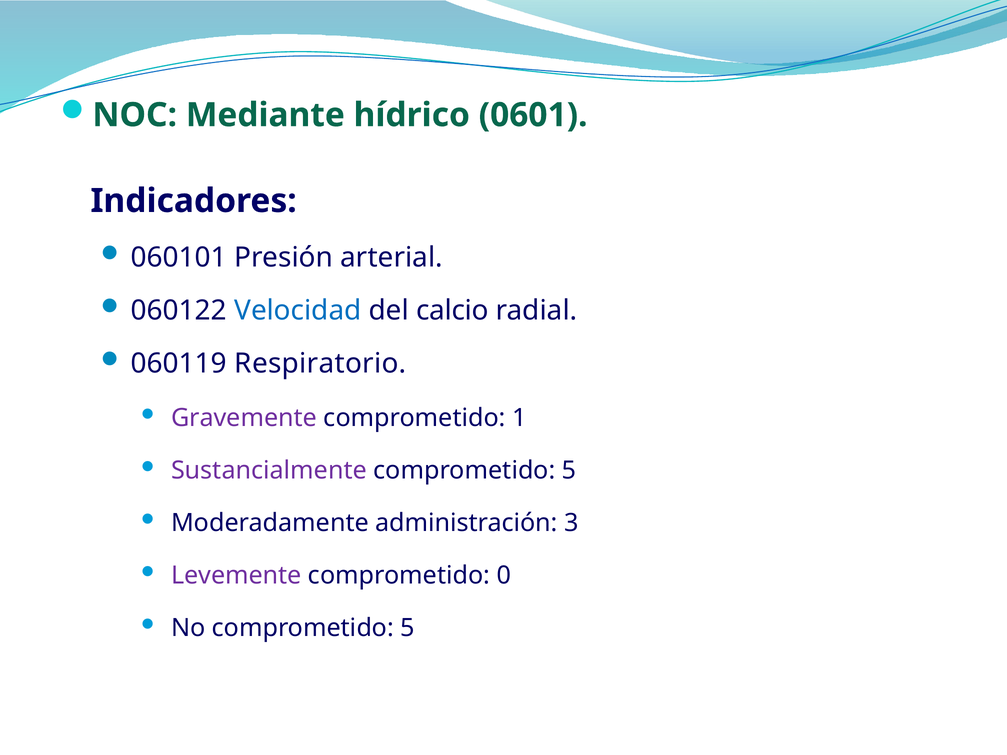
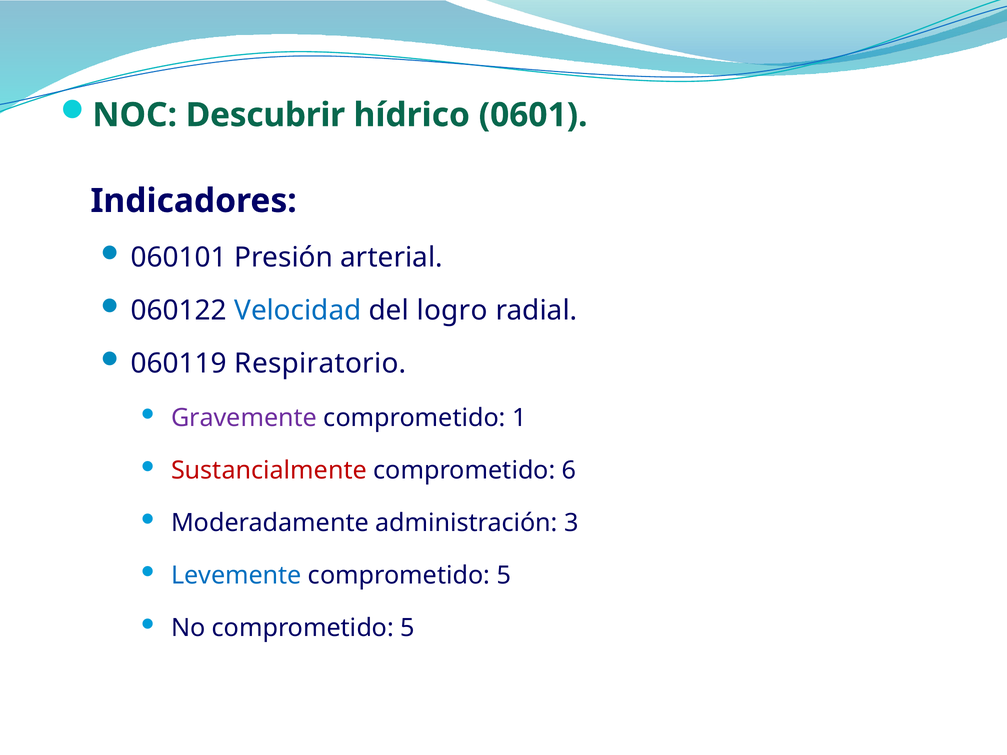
Mediante: Mediante -> Descubrir
calcio: calcio -> logro
Sustancialmente colour: purple -> red
5 at (569, 470): 5 -> 6
Levemente colour: purple -> blue
0 at (504, 576): 0 -> 5
